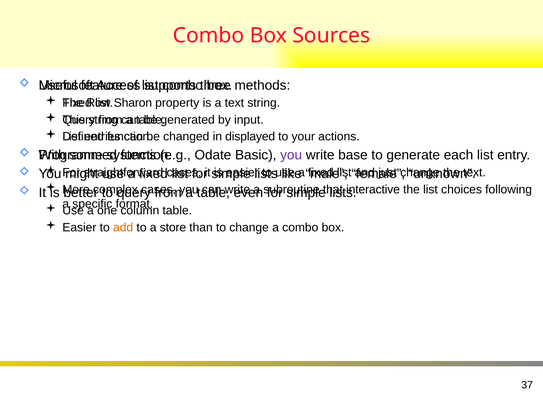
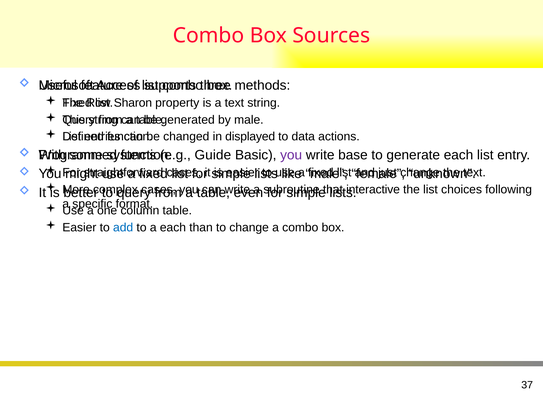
by input: input -> male
your: your -> data
Odate: Odate -> Guide
add colour: orange -> blue
a store: store -> each
